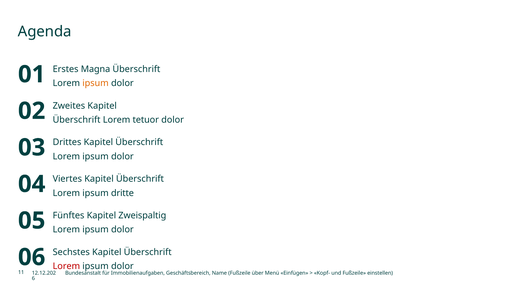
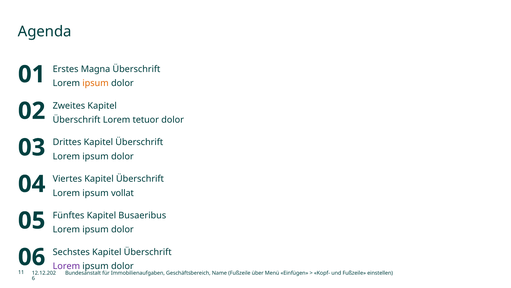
dritte: dritte -> vollat
Zweispaltig: Zweispaltig -> Busaeribus
Lorem at (66, 266) colour: red -> purple
